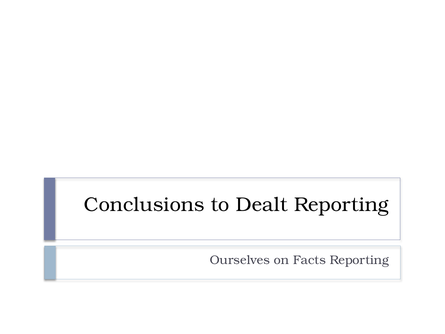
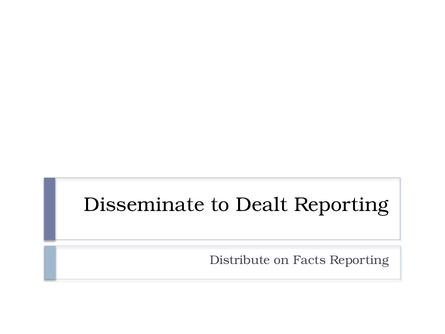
Conclusions: Conclusions -> Disseminate
Ourselves: Ourselves -> Distribute
